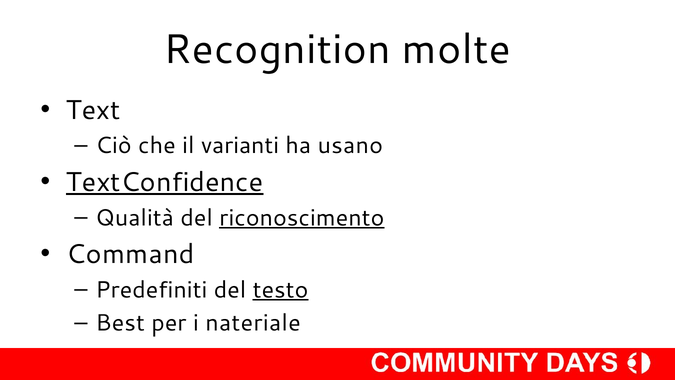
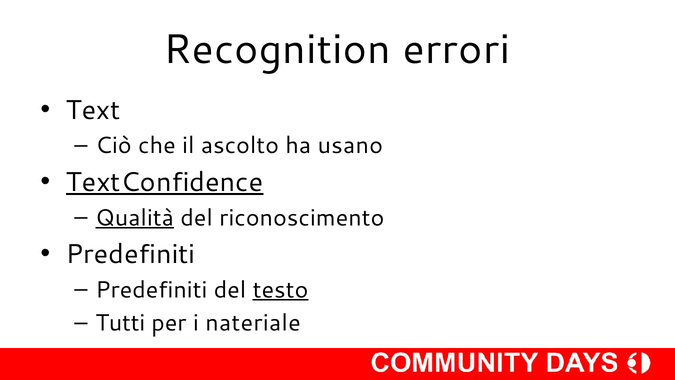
molte: molte -> errori
varianti: varianti -> ascolto
Qualità underline: none -> present
riconoscimento underline: present -> none
Command at (130, 254): Command -> Predefiniti
Best: Best -> Tutti
